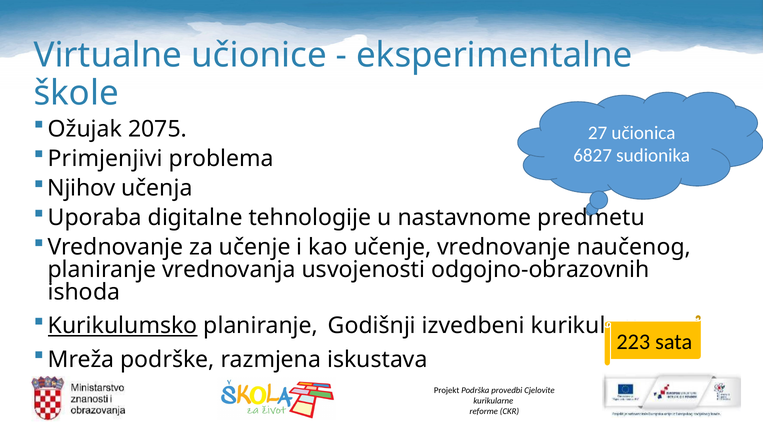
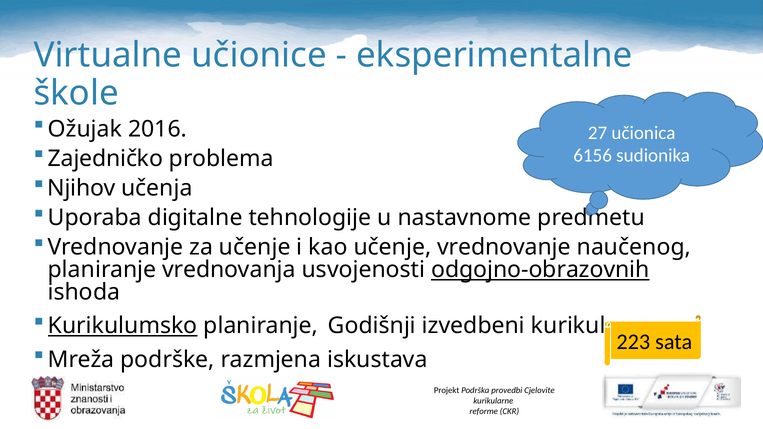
2075: 2075 -> 2016
Primjenjivi: Primjenjivi -> Zajedničko
6827: 6827 -> 6156
odgojno-obrazovnih underline: none -> present
